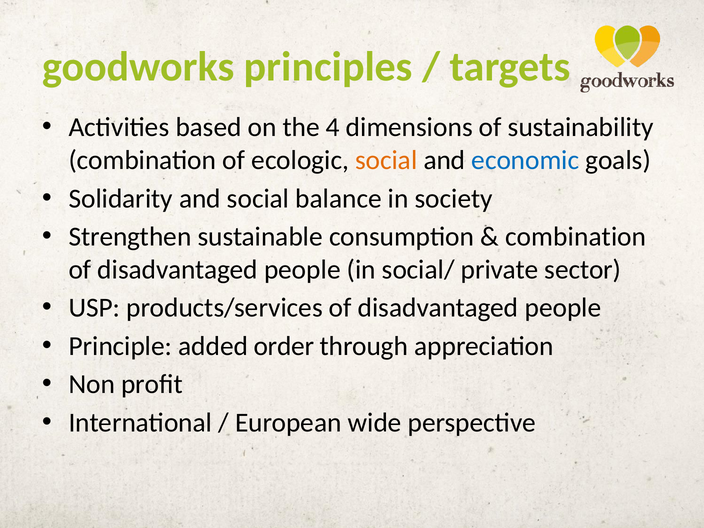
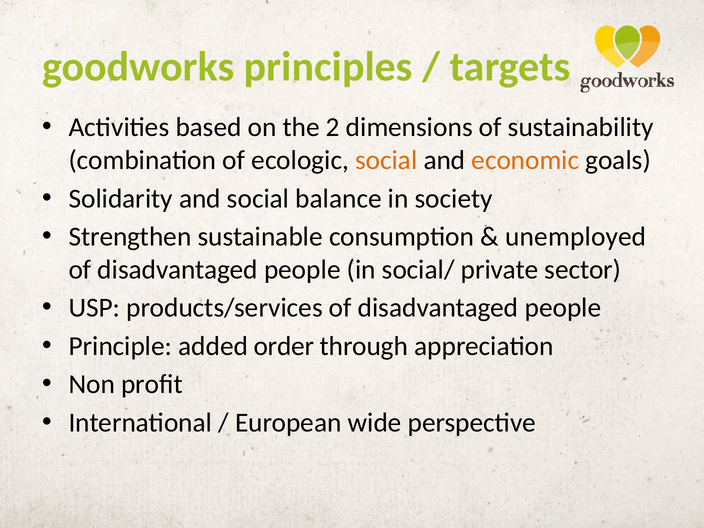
4: 4 -> 2
economic colour: blue -> orange
combination at (576, 237): combination -> unemployed
